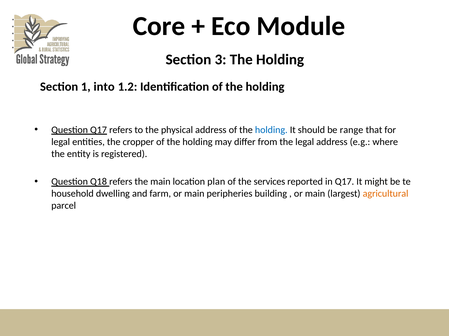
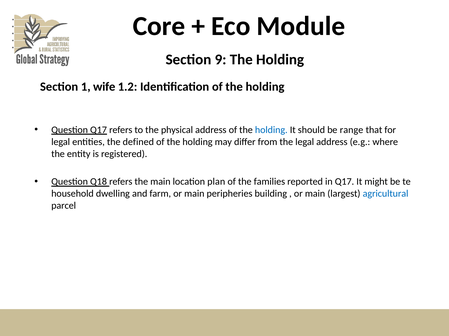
3: 3 -> 9
into: into -> wife
cropper: cropper -> defined
services: services -> families
agricultural colour: orange -> blue
